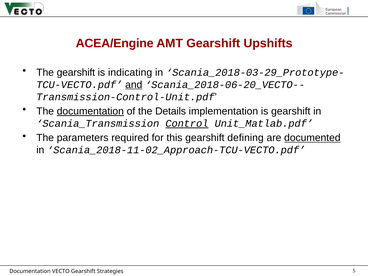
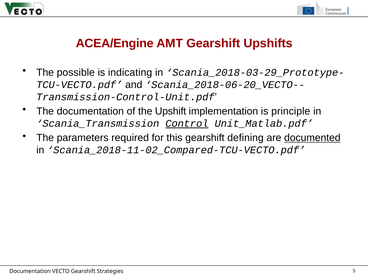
The gearshift: gearshift -> possible
and underline: present -> none
documentation at (90, 111) underline: present -> none
Details: Details -> Upshift
is gearshift: gearshift -> principle
Scania_2018-11-02_Approach-TCU-VECTO.pdf: Scania_2018-11-02_Approach-TCU-VECTO.pdf -> Scania_2018-11-02_Compared-TCU-VECTO.pdf
